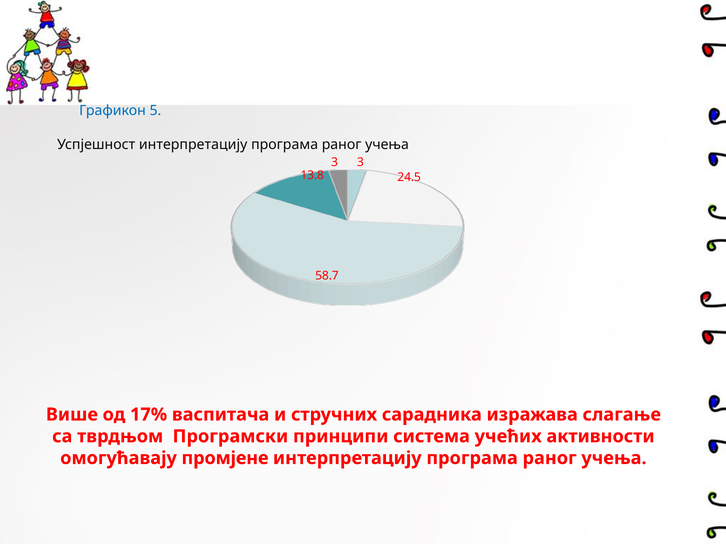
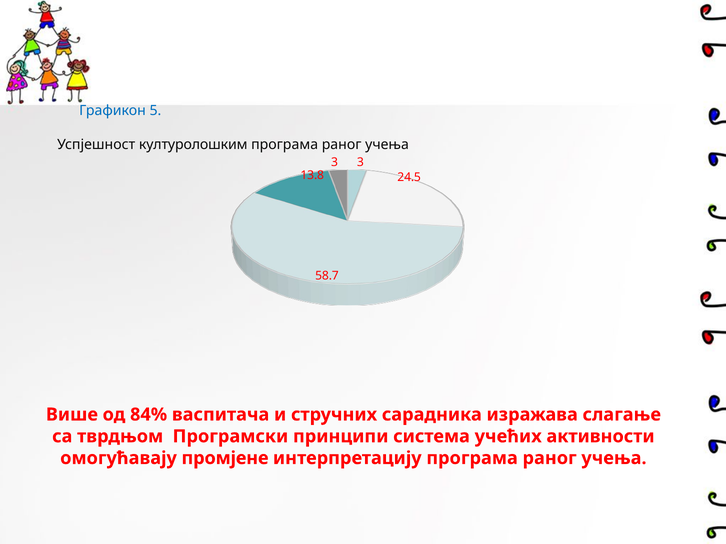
Успјешност интерпретацију: интерпретацију -> културолошким
17%: 17% -> 84%
